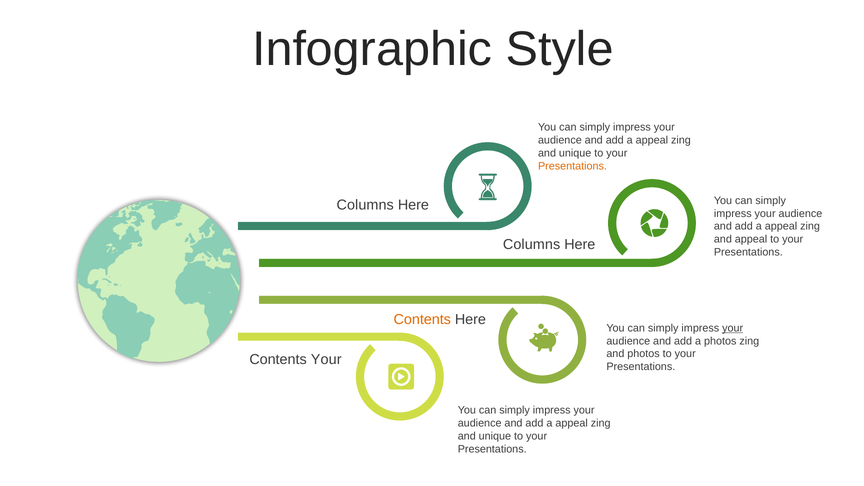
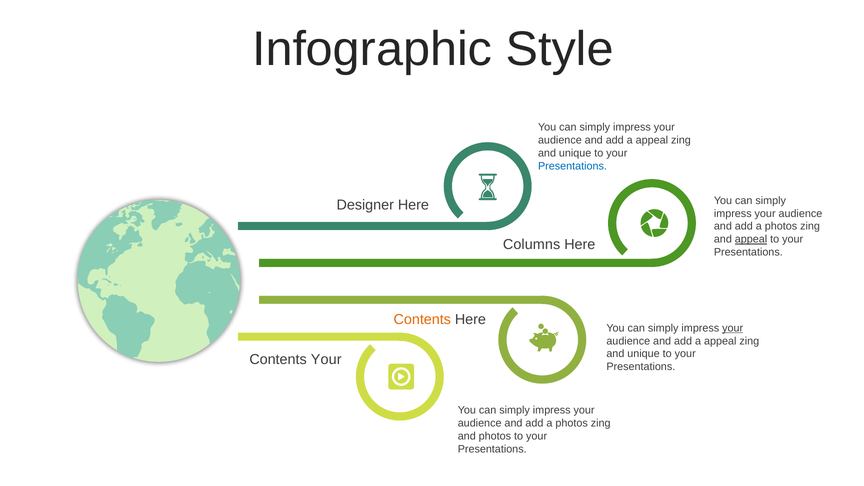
Presentations at (572, 166) colour: orange -> blue
Columns at (365, 205): Columns -> Designer
appeal at (781, 226): appeal -> photos
appeal at (751, 239) underline: none -> present
photos at (720, 341): photos -> appeal
photos at (644, 354): photos -> unique
appeal at (572, 423): appeal -> photos
unique at (495, 436): unique -> photos
